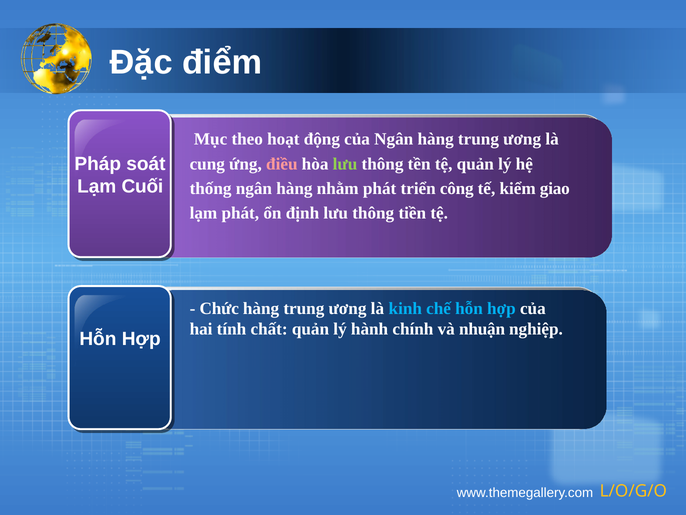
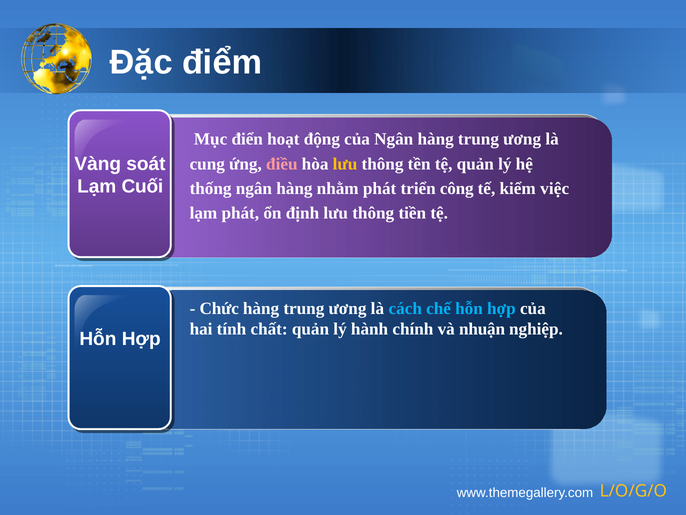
theo: theo -> điển
Pháp: Pháp -> Vàng
lưu at (345, 164) colour: light green -> yellow
giao: giao -> việc
kinh: kinh -> cách
